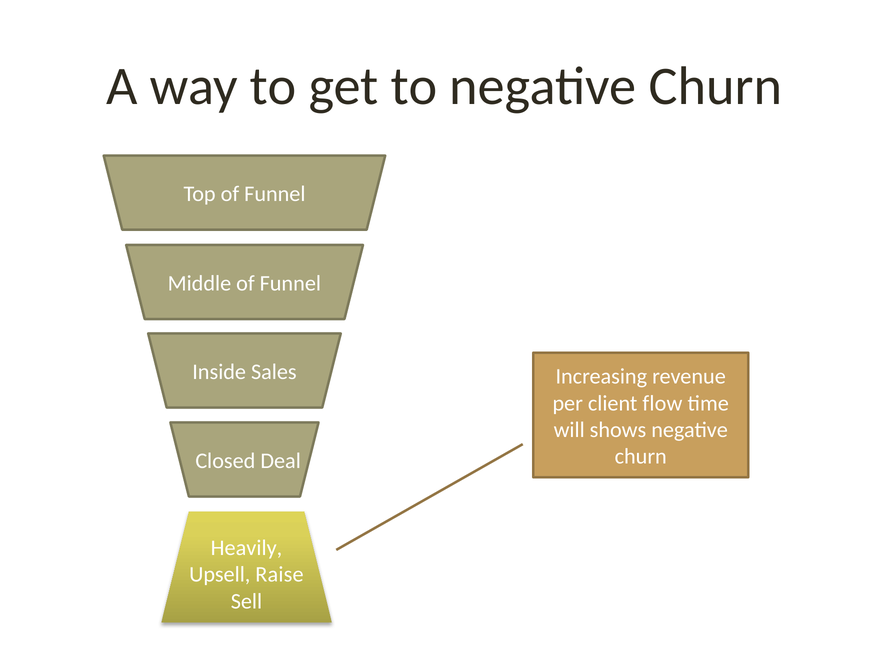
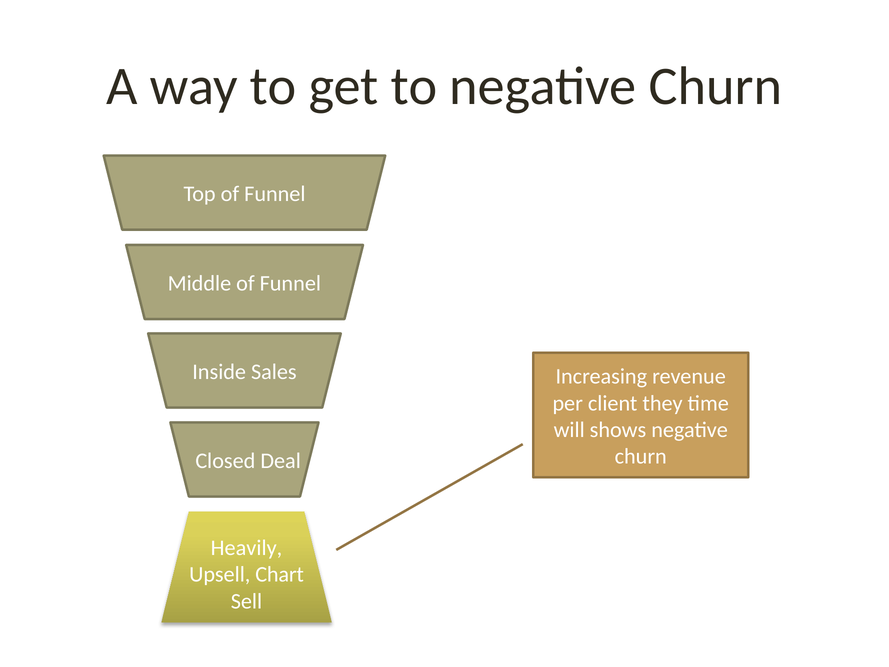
flow: flow -> they
Raise: Raise -> Chart
